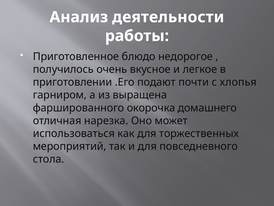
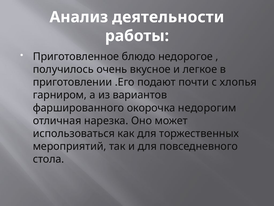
выращена: выращена -> вариантов
домашнего: домашнего -> недорогим
